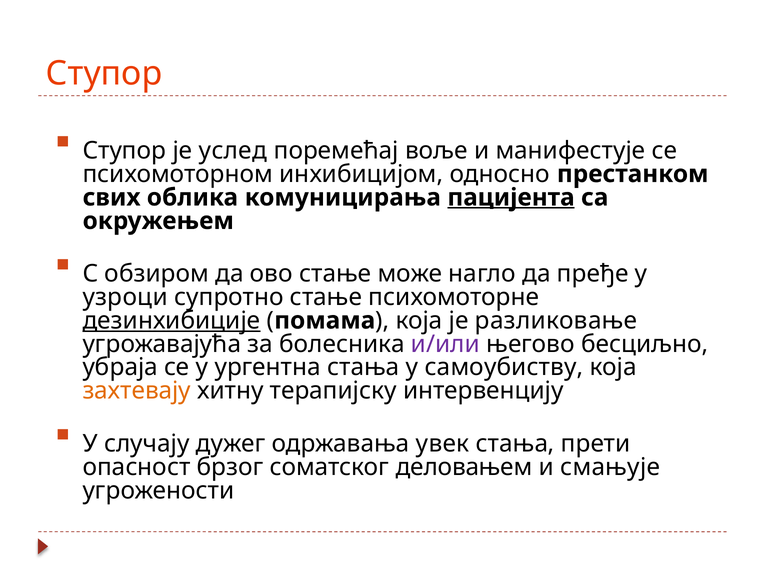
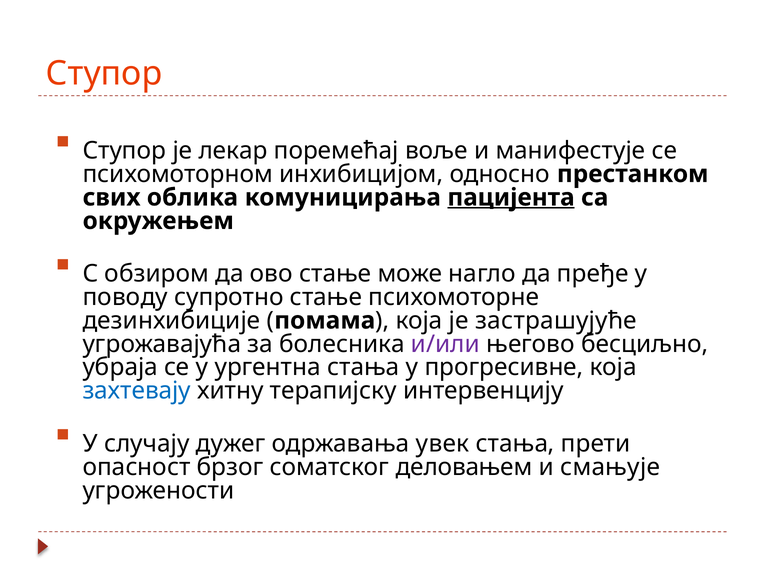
услед: услед -> лекар
узроци: узроци -> поводу
дезинхибиције underline: present -> none
разликовање: разликовање -> застрашујуће
самоубиству: самоубиству -> прогресивне
захтевају colour: orange -> blue
